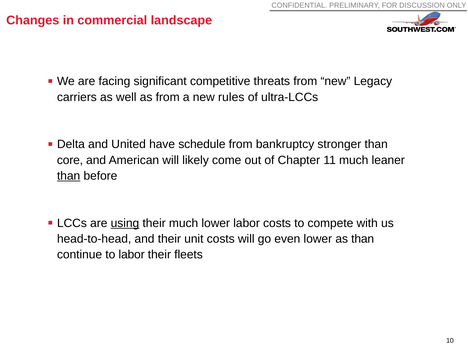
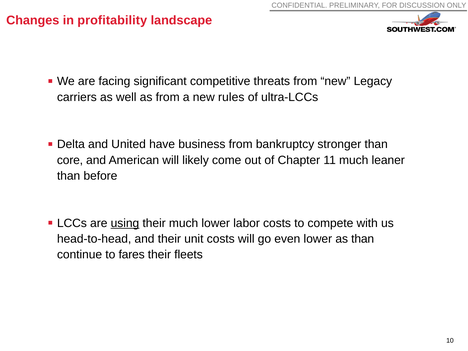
commercial: commercial -> profitability
schedule: schedule -> business
than at (69, 176) underline: present -> none
to labor: labor -> fares
